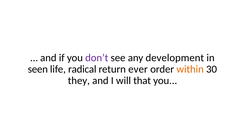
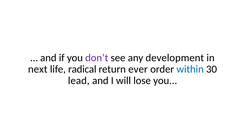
seen: seen -> next
within colour: orange -> blue
they: they -> lead
that: that -> lose
